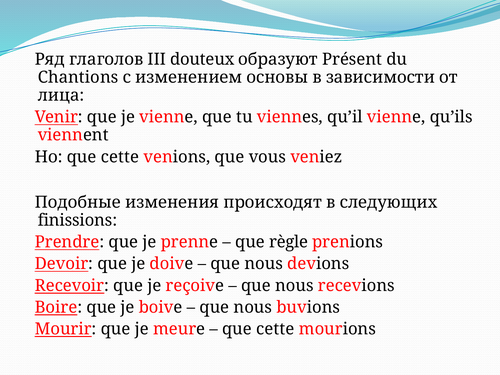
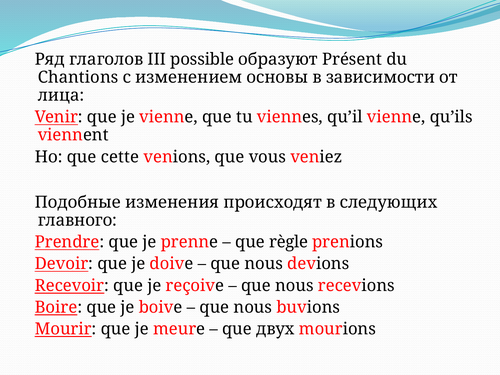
douteux: douteux -> possible
finissions: finissions -> главного
cette at (275, 329): cette -> двух
